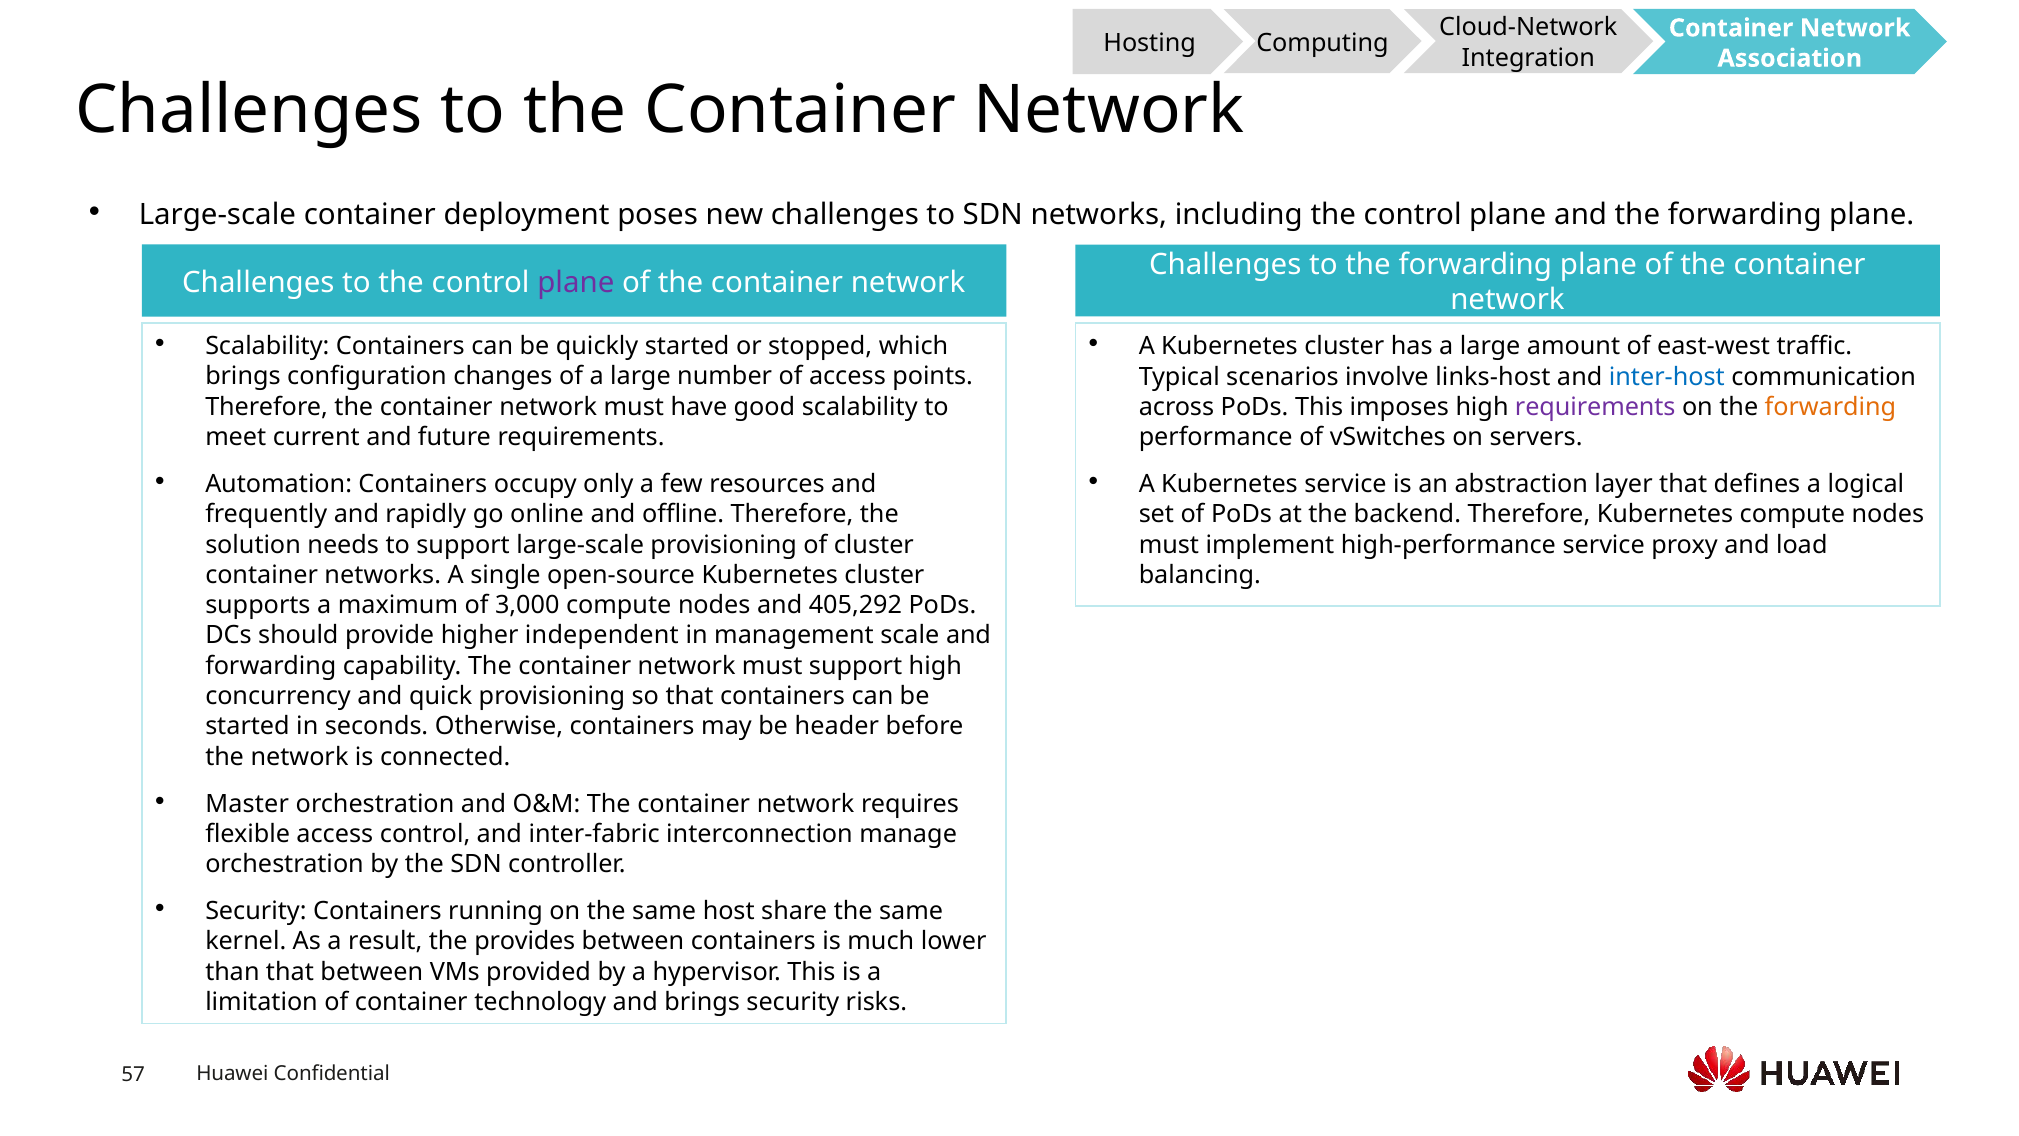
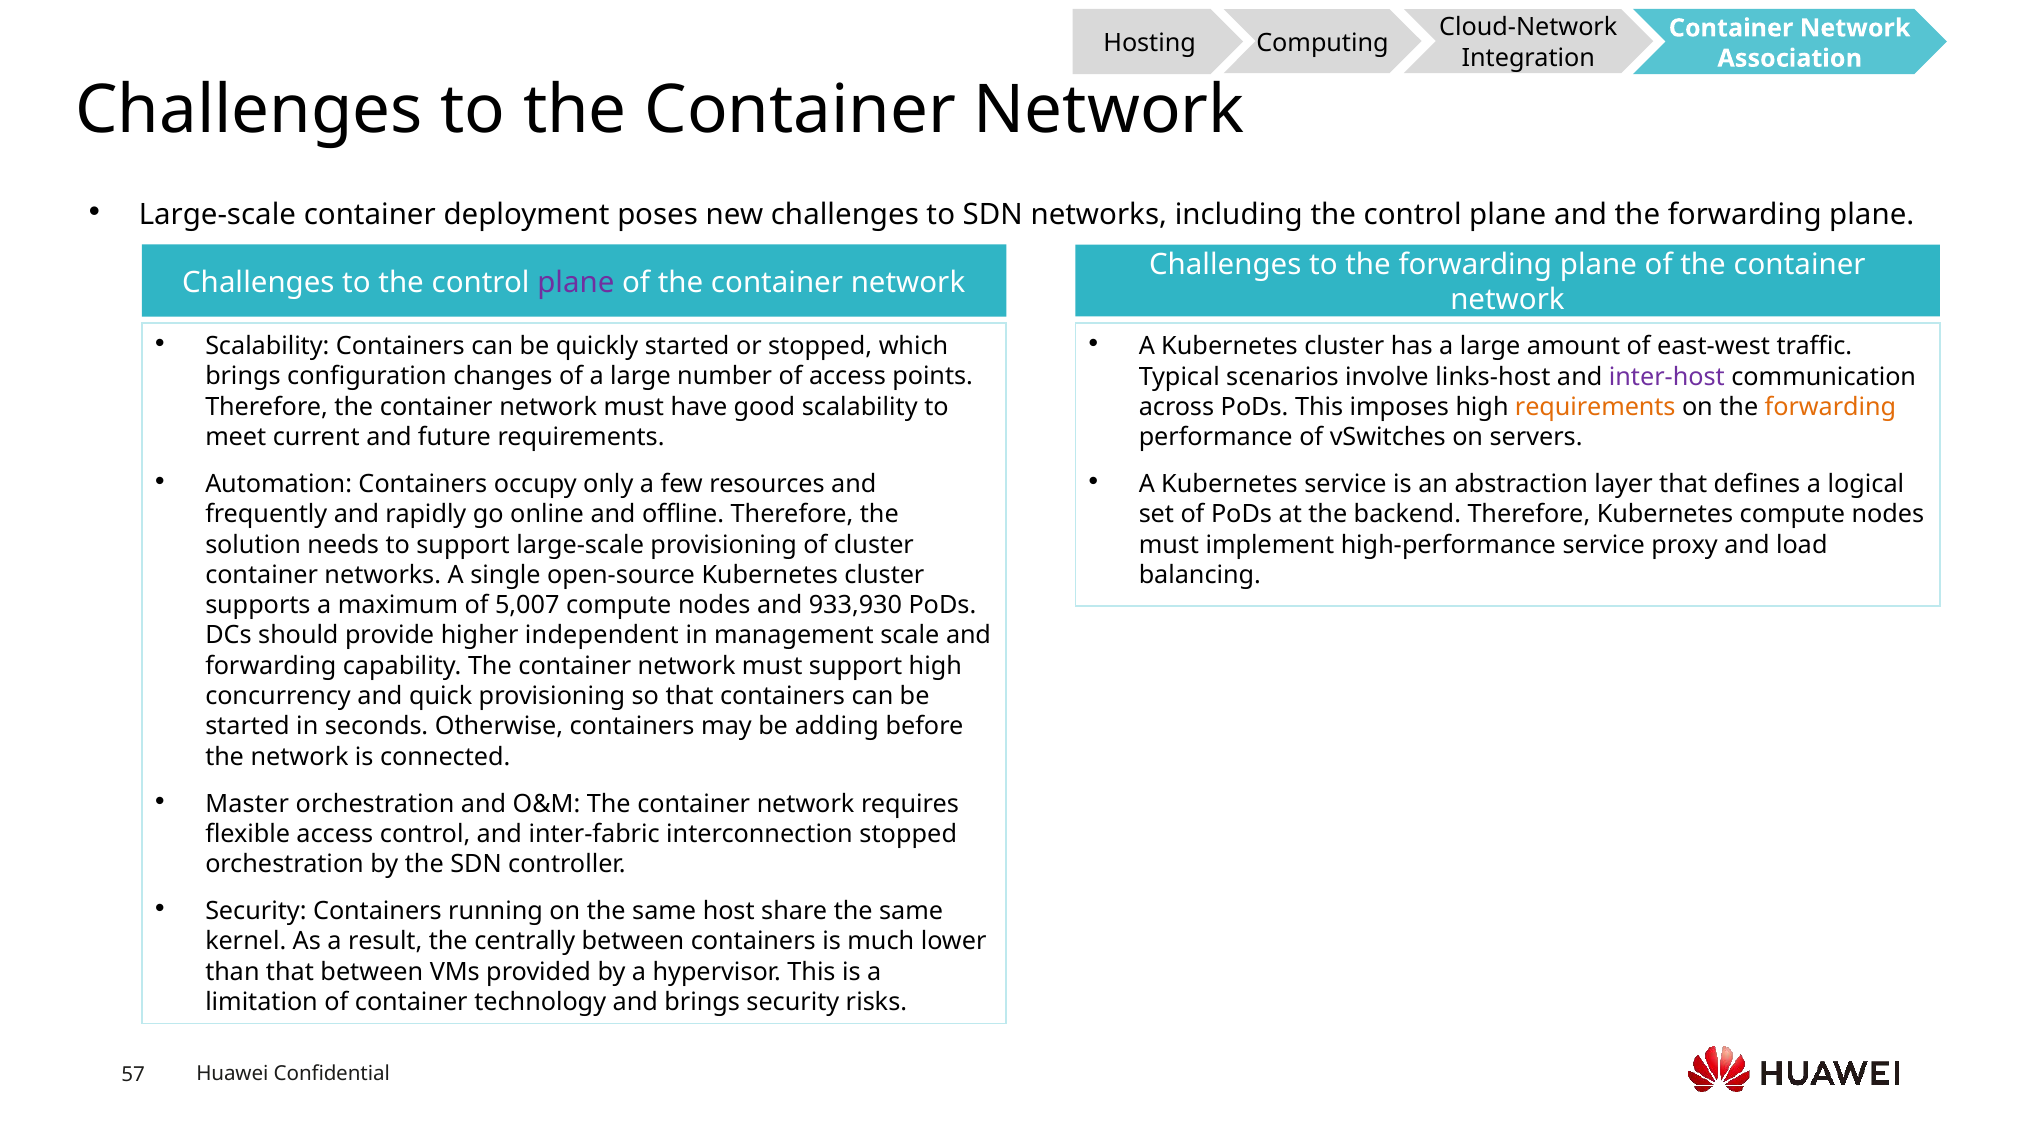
inter-host colour: blue -> purple
requirements at (1595, 407) colour: purple -> orange
3,000: 3,000 -> 5,007
405,292: 405,292 -> 933,930
header: header -> adding
interconnection manage: manage -> stopped
provides: provides -> centrally
